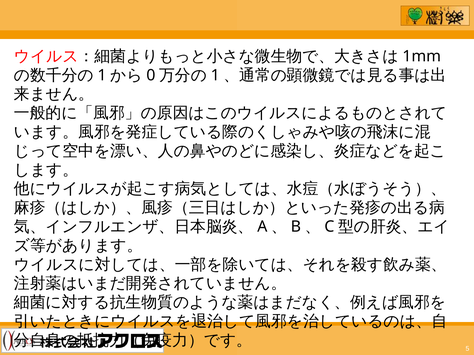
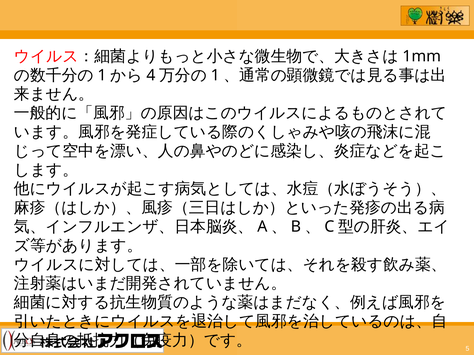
0: 0 -> 4
